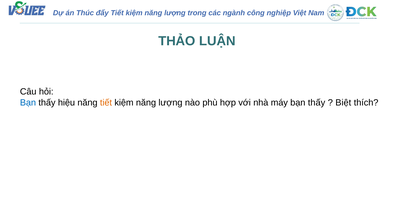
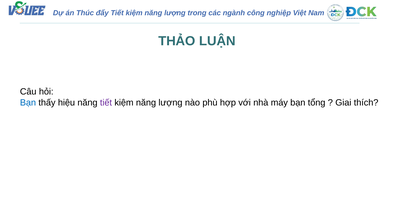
tiết at (106, 102) colour: orange -> purple
máy bạn thấy: thấy -> tổng
Biệt: Biệt -> Giai
